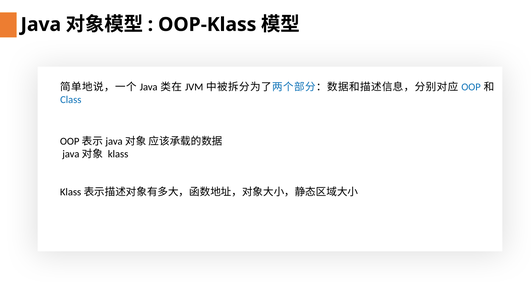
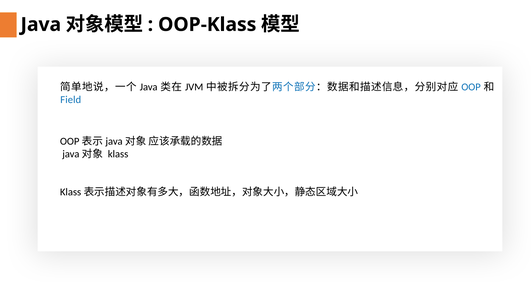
Class: Class -> Field
